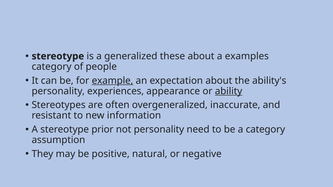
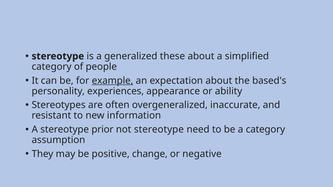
examples: examples -> simplified
ability's: ability's -> based's
ability underline: present -> none
not personality: personality -> stereotype
natural: natural -> change
